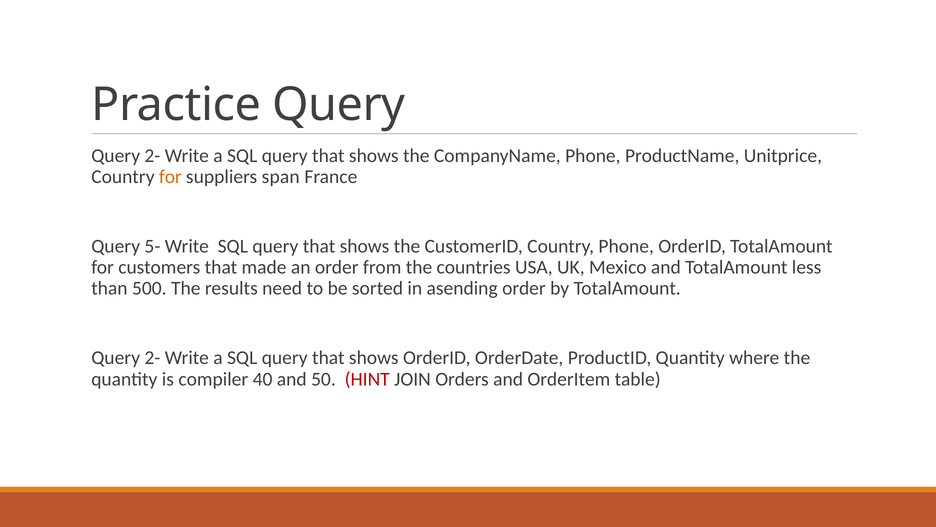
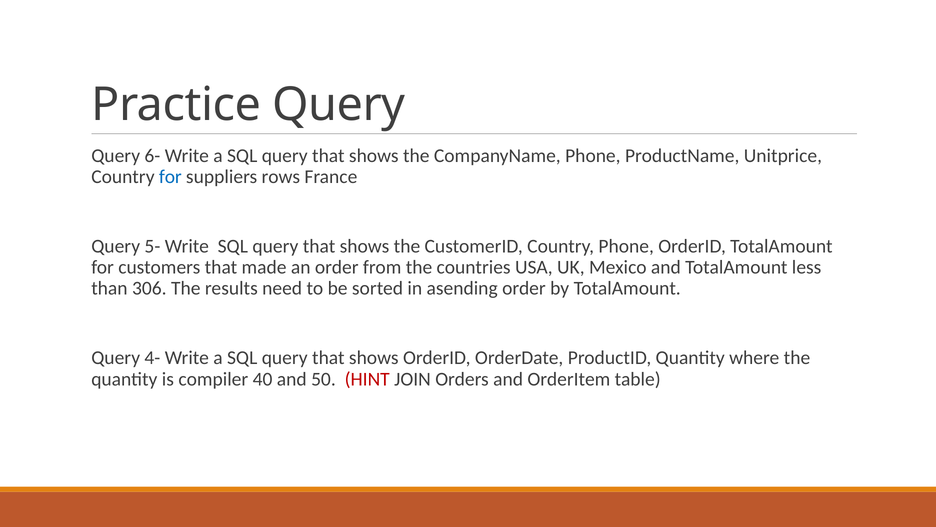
2- at (152, 156): 2- -> 6-
for at (170, 177) colour: orange -> blue
span: span -> rows
500: 500 -> 306
2- at (152, 358): 2- -> 4-
